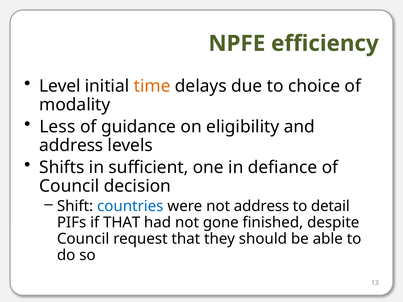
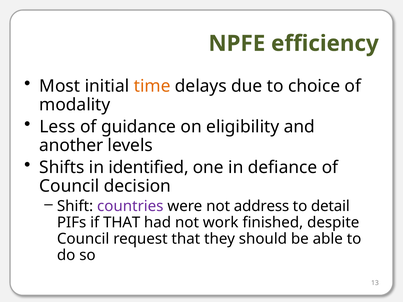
Level: Level -> Most
address at (71, 146): address -> another
sufficient: sufficient -> identified
countries colour: blue -> purple
gone: gone -> work
